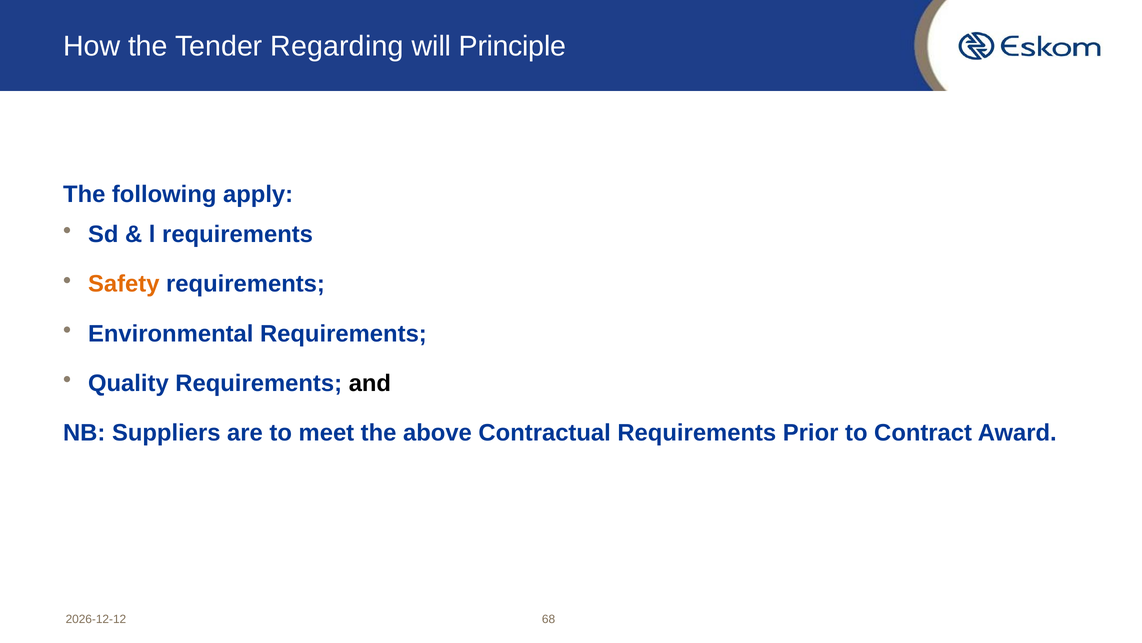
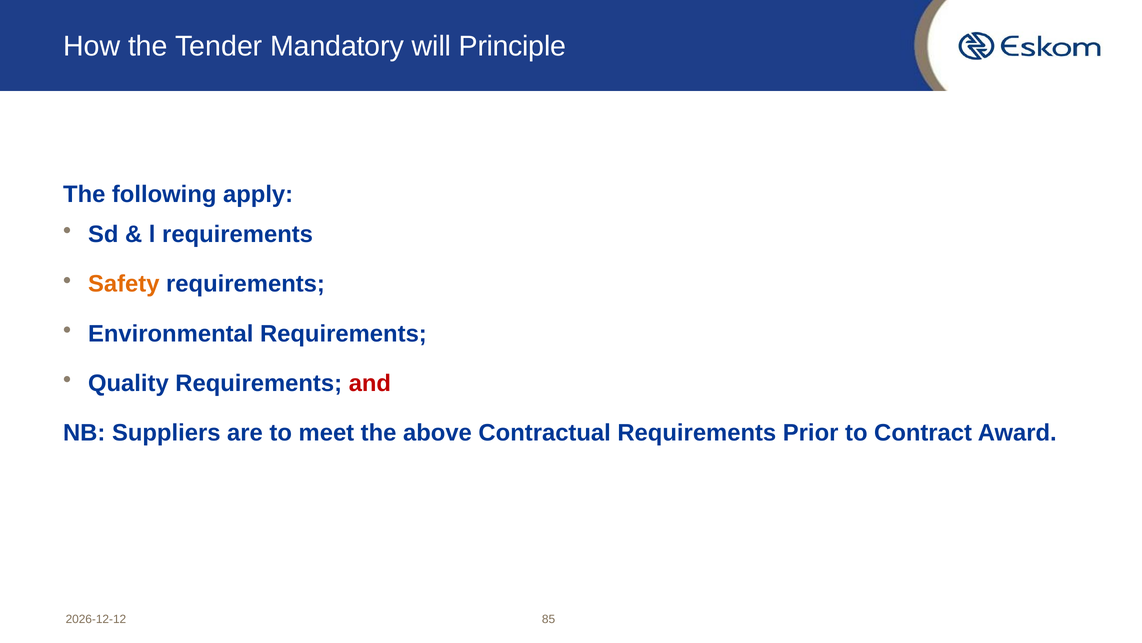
Regarding: Regarding -> Mandatory
and colour: black -> red
68: 68 -> 85
